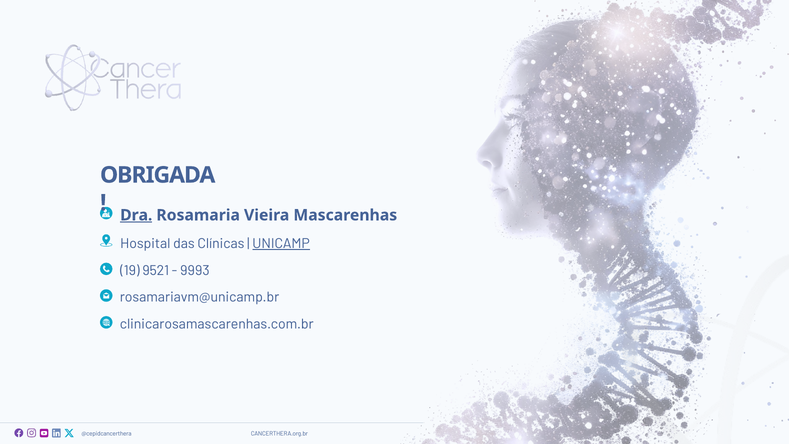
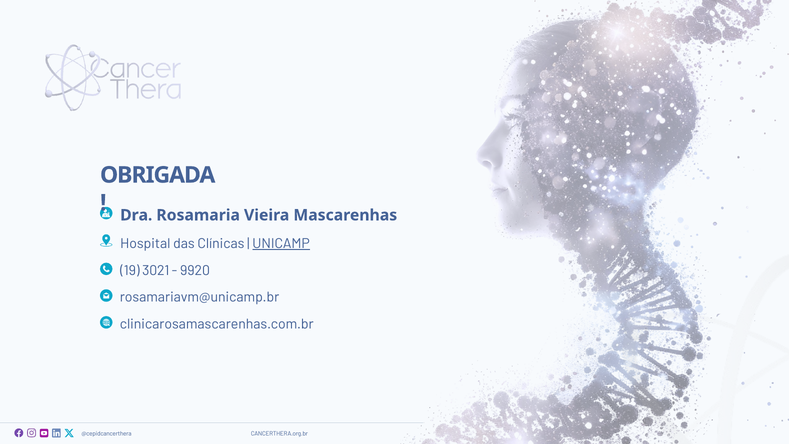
Dra underline: present -> none
9521: 9521 -> 3021
9993: 9993 -> 9920
